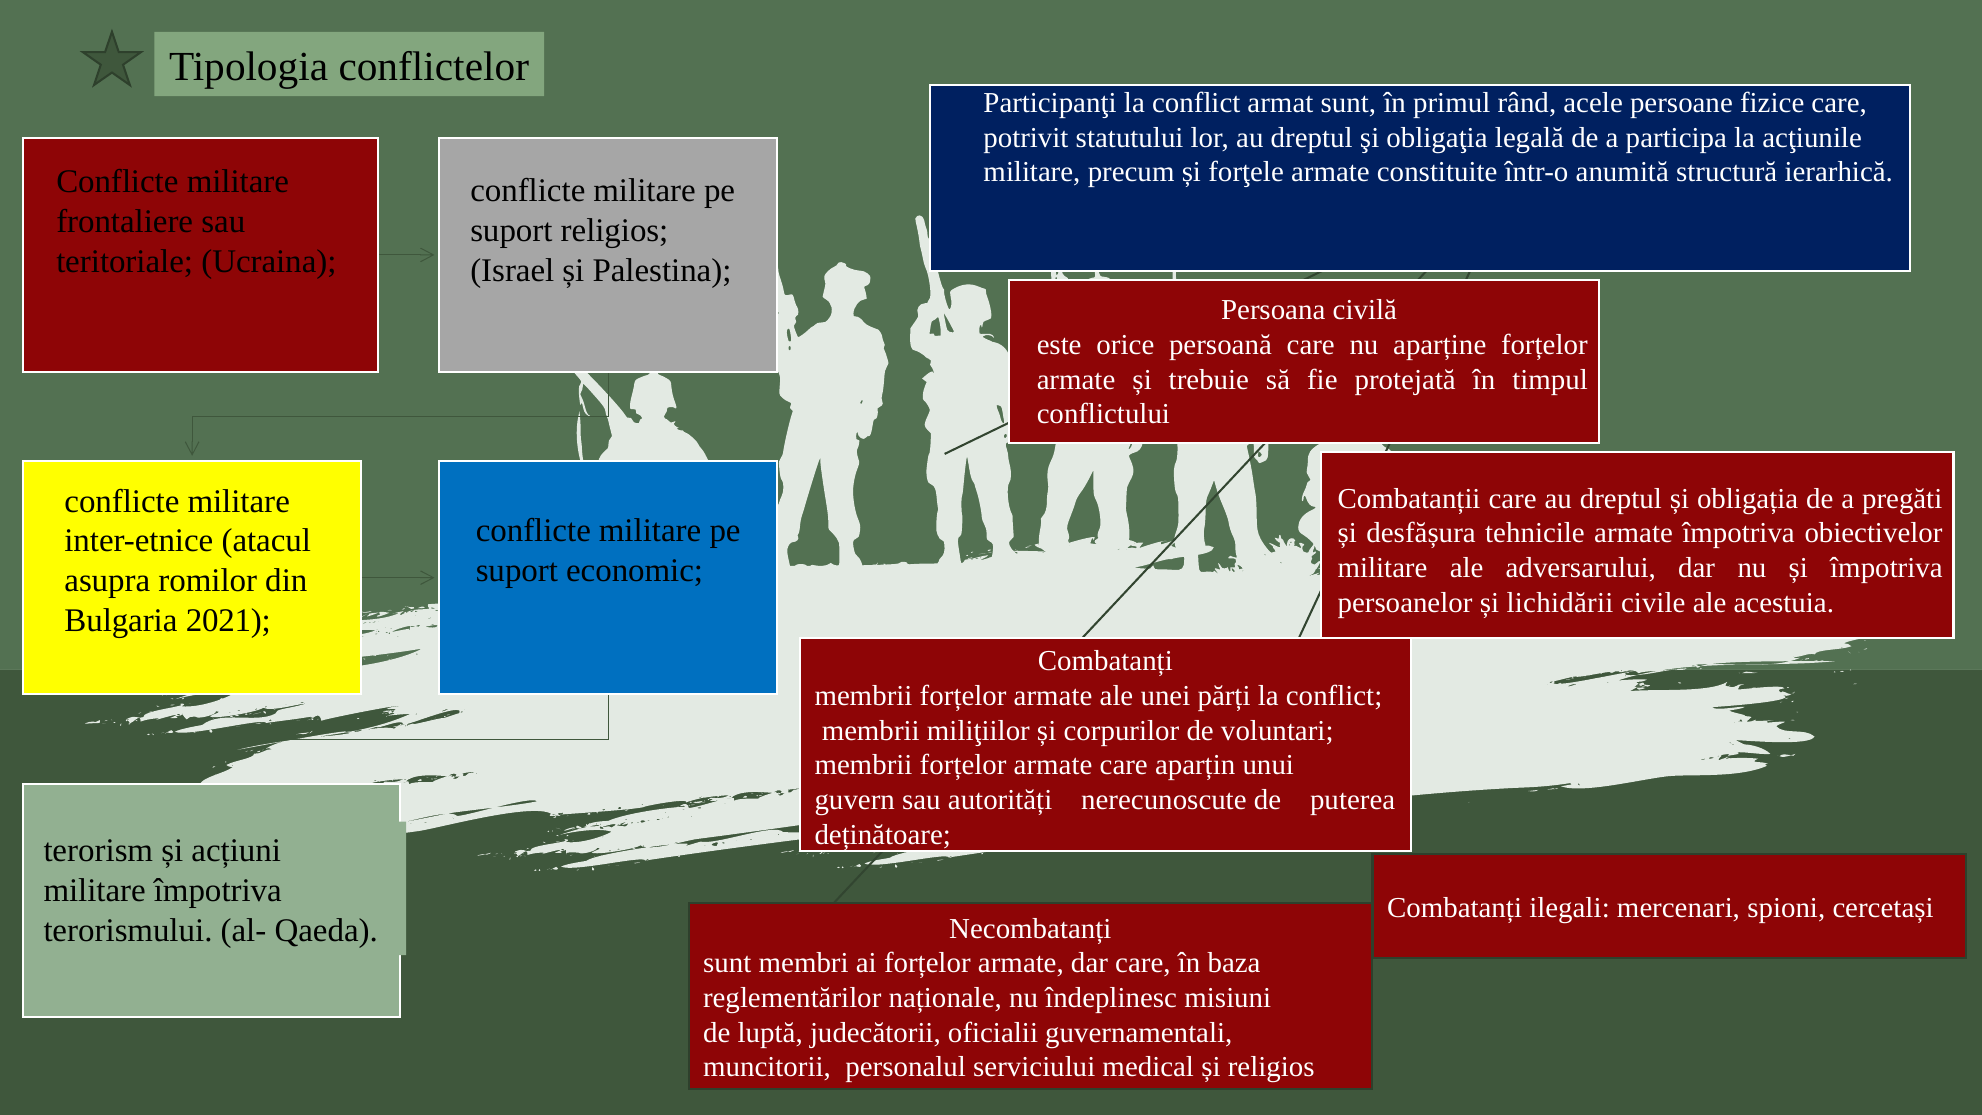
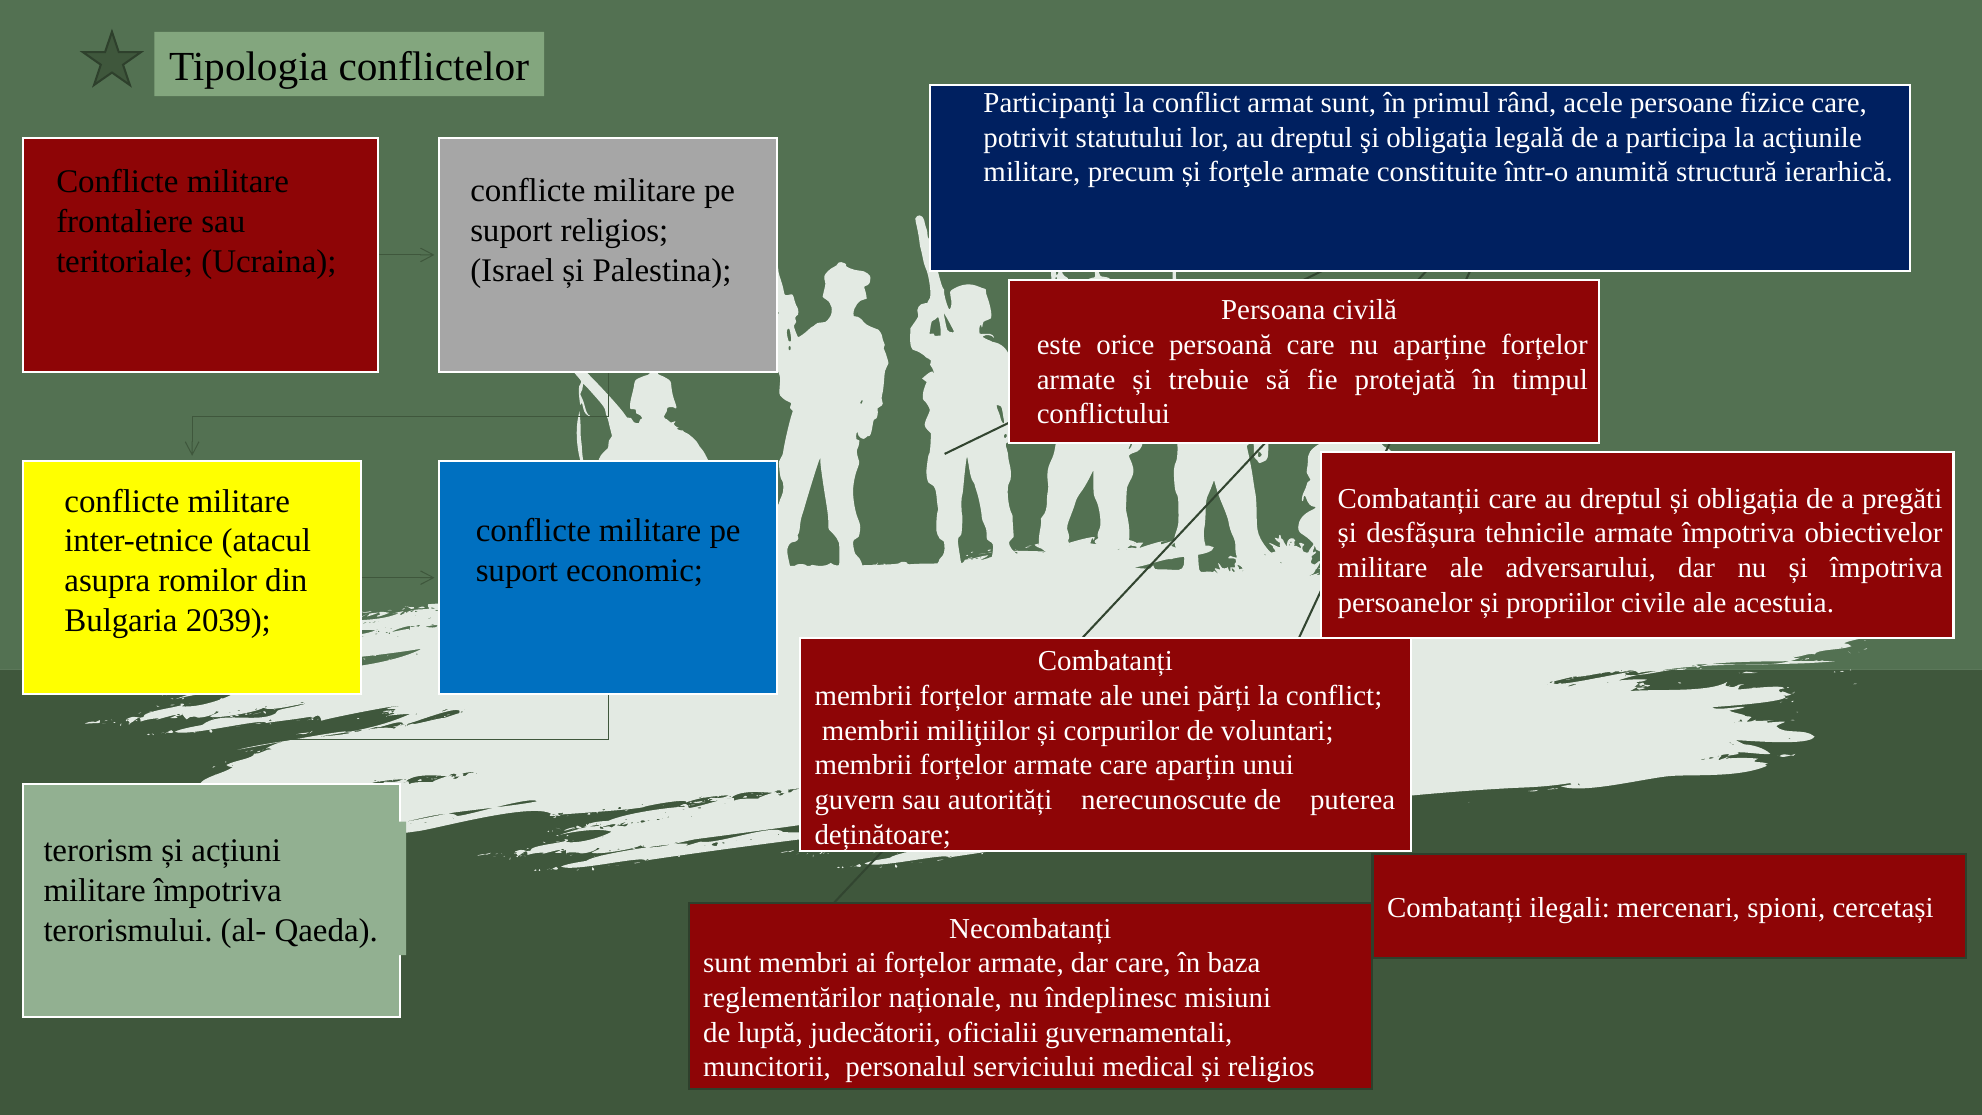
lichidării: lichidării -> propriilor
2021: 2021 -> 2039
